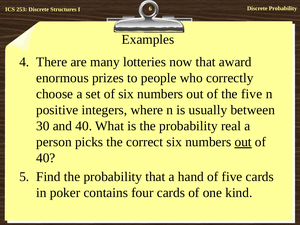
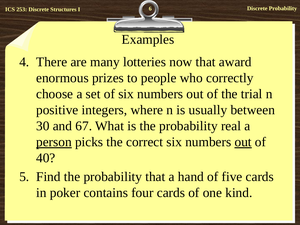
the five: five -> trial
and 40: 40 -> 67
person underline: none -> present
